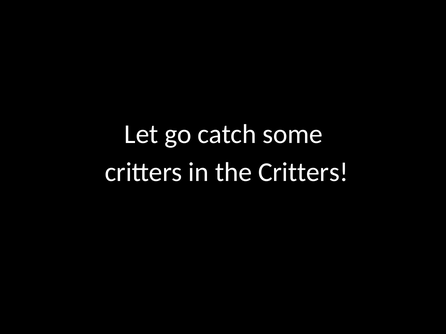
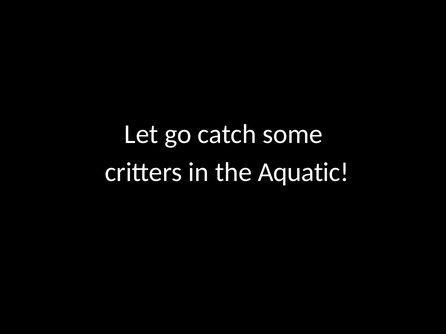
the Critters: Critters -> Aquatic
